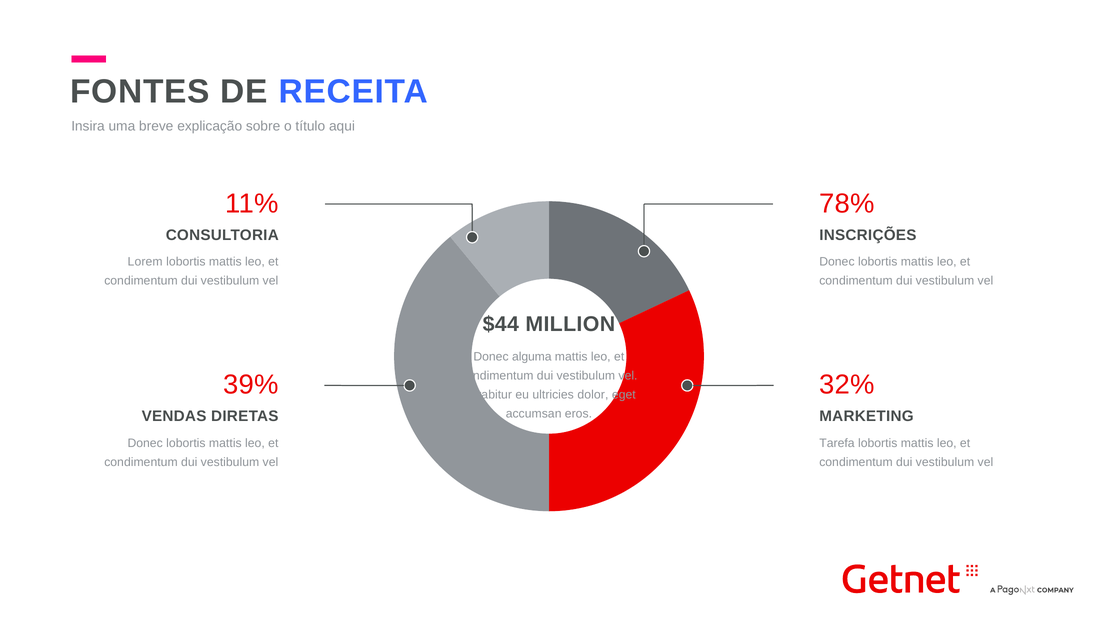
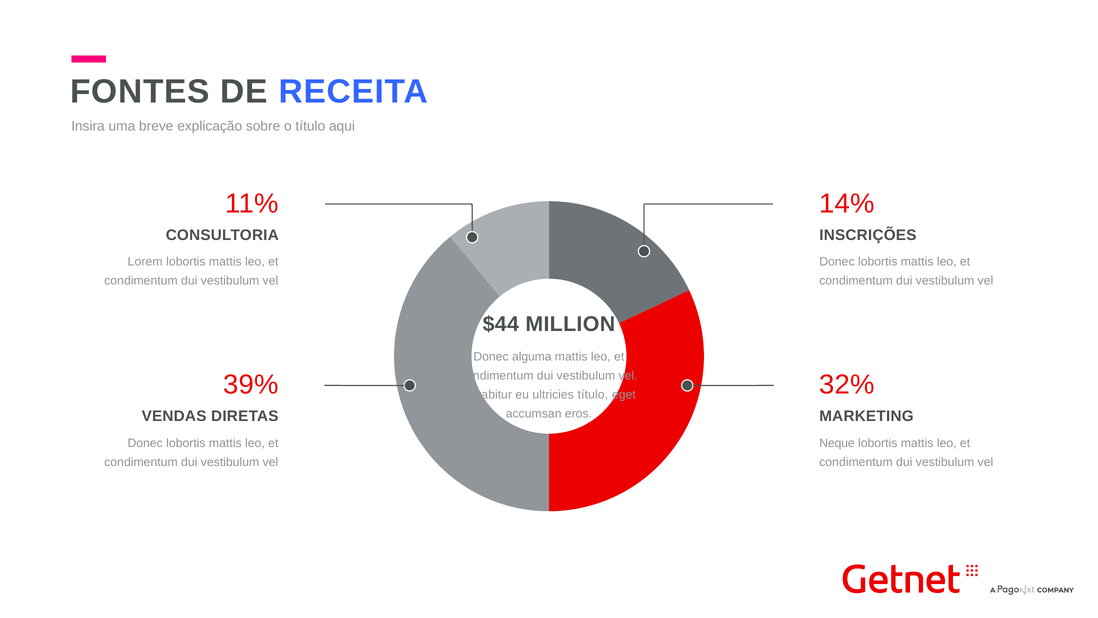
78%: 78% -> 14%
ultricies dolor: dolor -> título
Tarefa: Tarefa -> Neque
